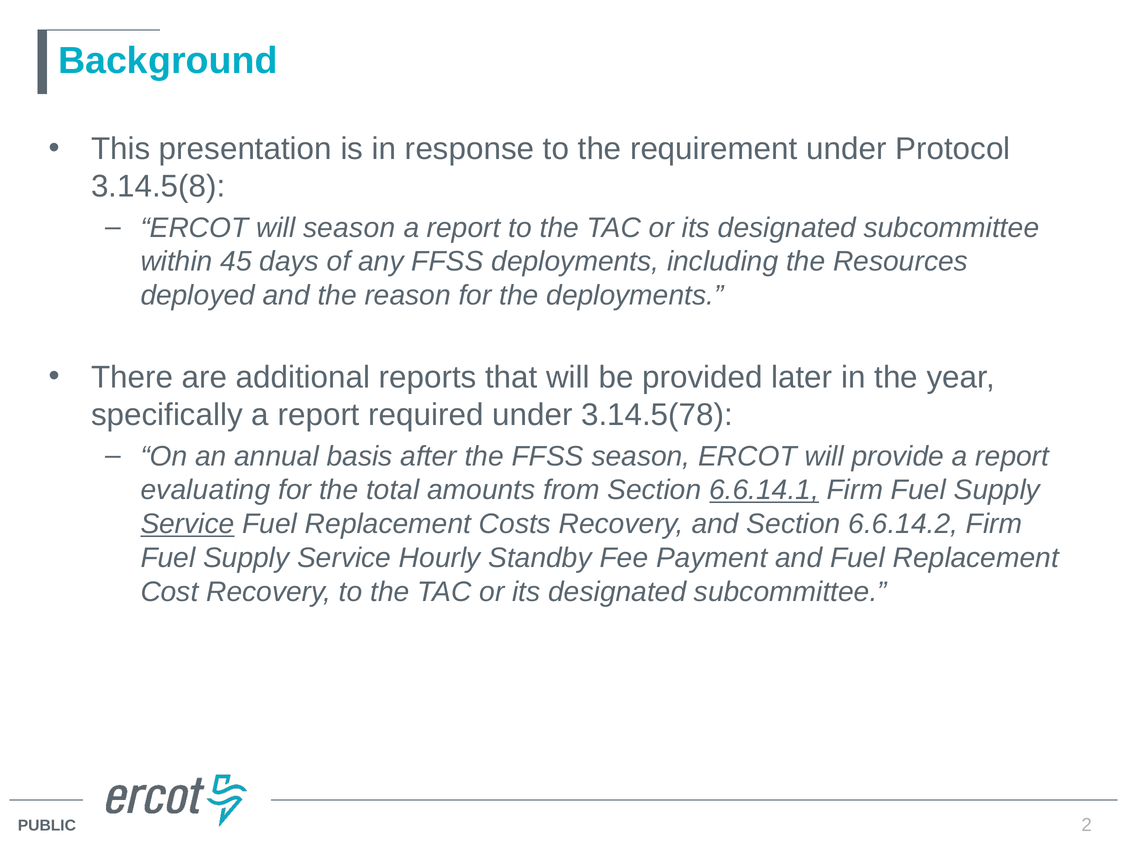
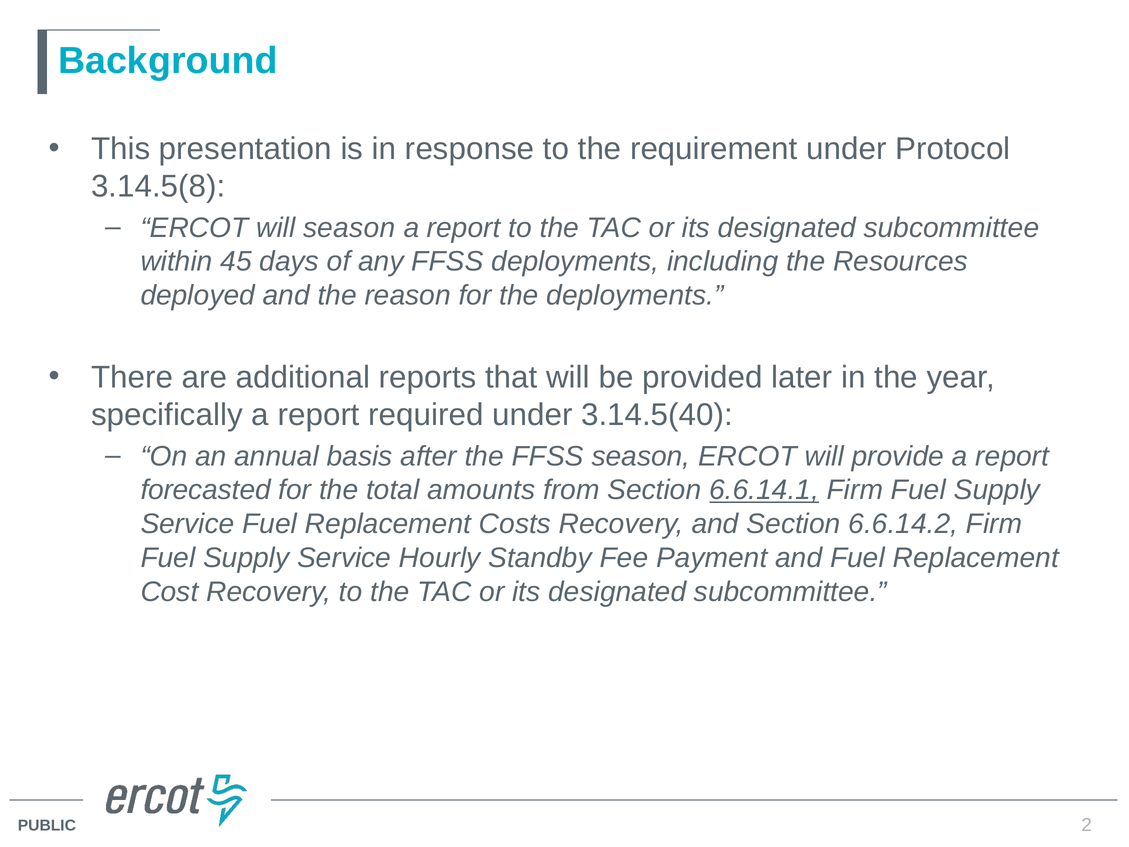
3.14.5(78: 3.14.5(78 -> 3.14.5(40
evaluating: evaluating -> forecasted
Service at (187, 524) underline: present -> none
